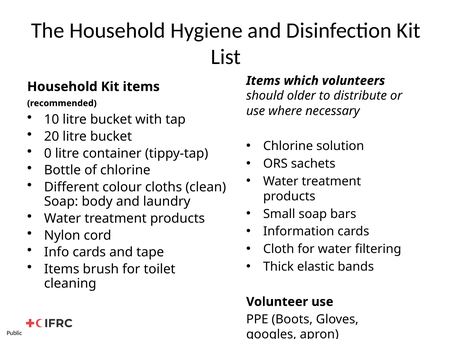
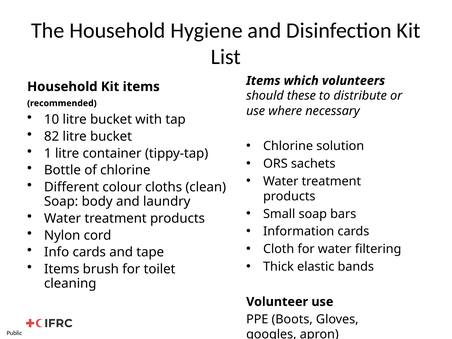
older: older -> these
20: 20 -> 82
0: 0 -> 1
